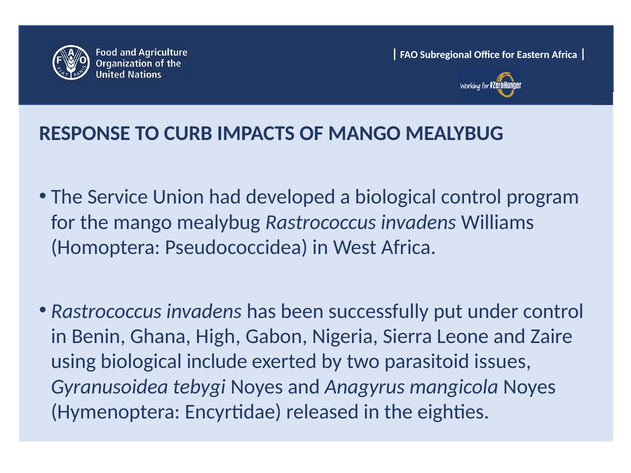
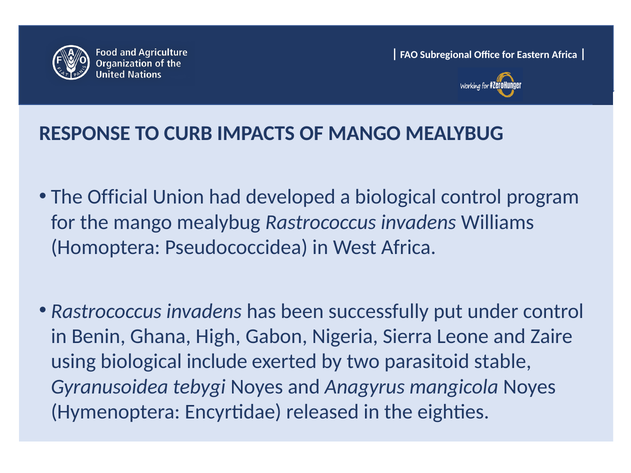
Service: Service -> Official
issues: issues -> stable
